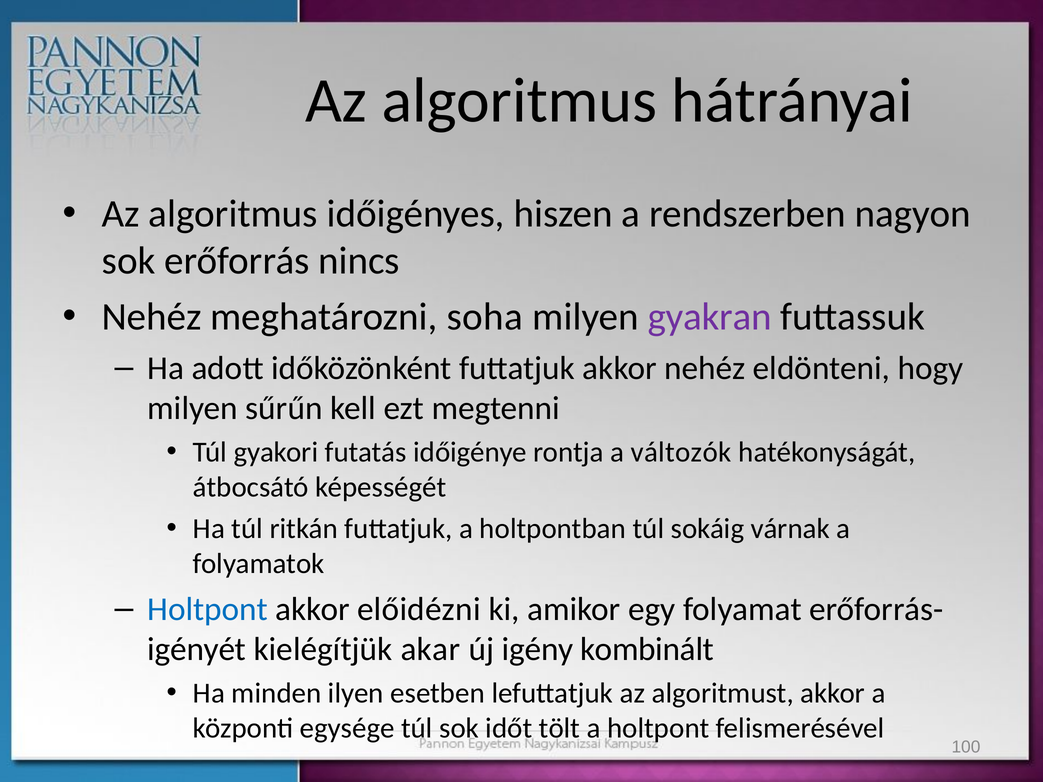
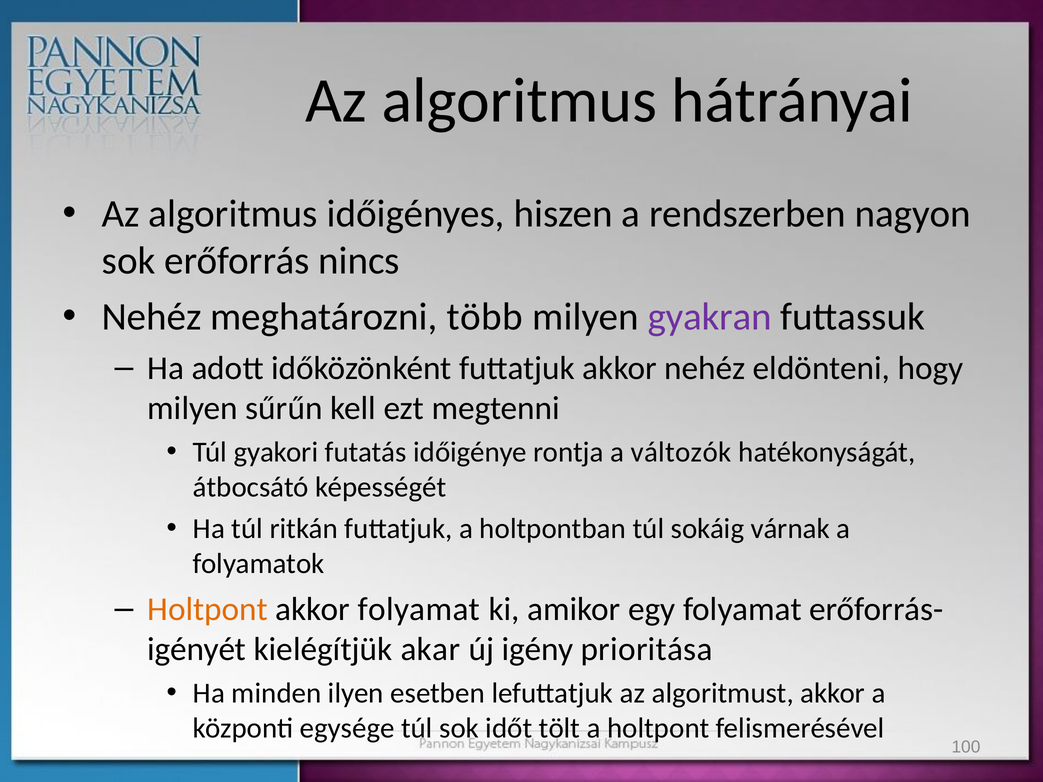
soha: soha -> több
Holtpont at (208, 609) colour: blue -> orange
akkor előidézni: előidézni -> folyamat
kombinált: kombinált -> prioritása
